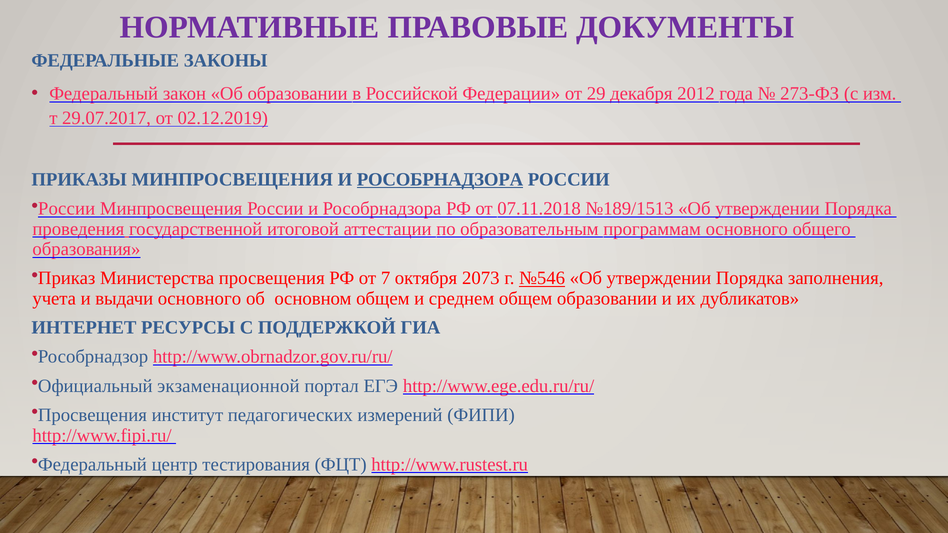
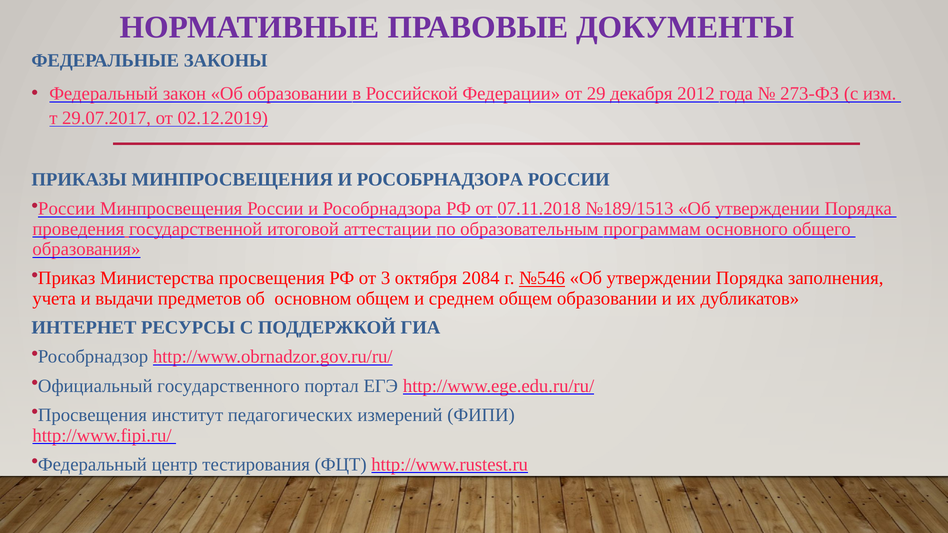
РОСОБРНАДЗОРА at (440, 180) underline: present -> none
7: 7 -> 3
2073: 2073 -> 2084
выдачи основного: основного -> предметов
экзаменационной: экзаменационной -> государственного
